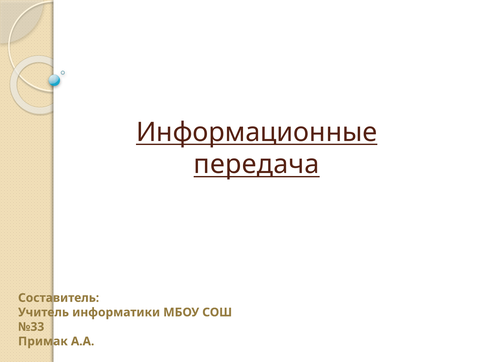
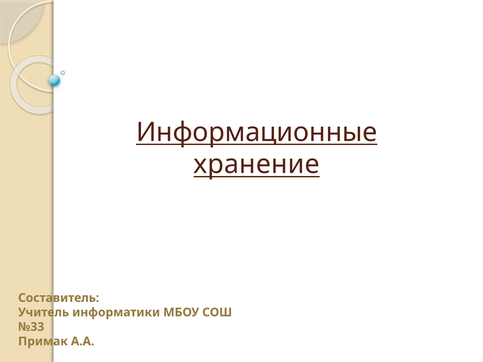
передача: передача -> хранение
